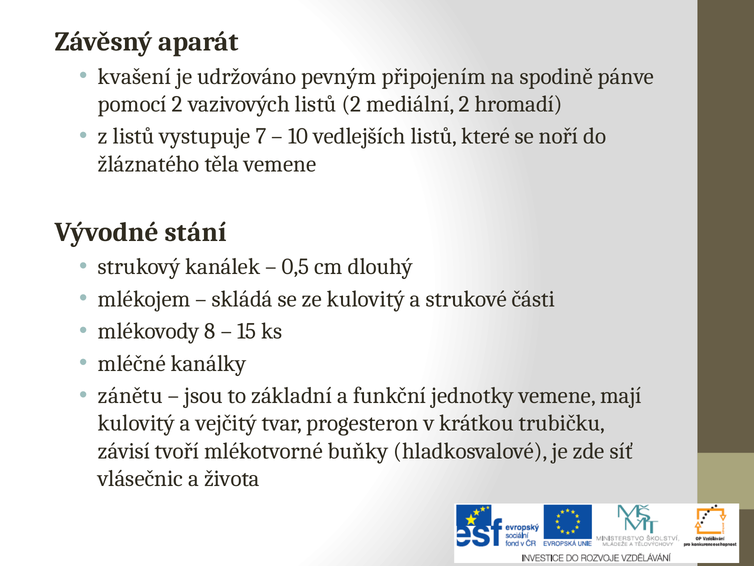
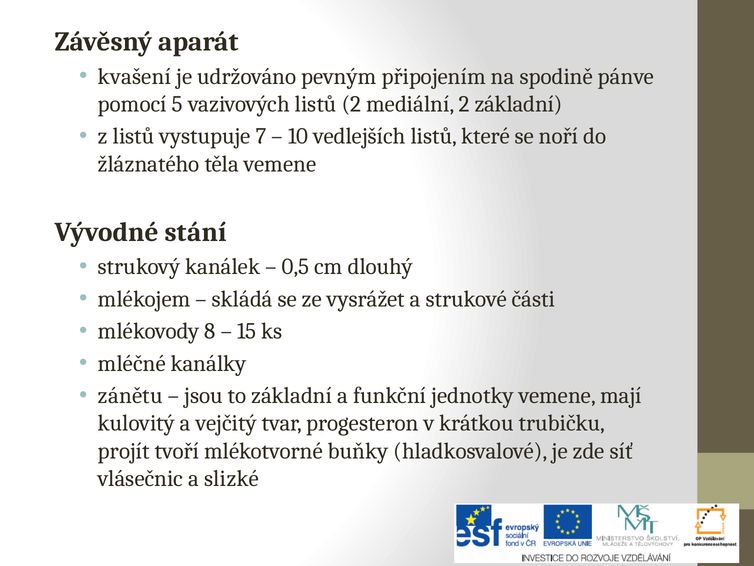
pomocí 2: 2 -> 5
2 hromadí: hromadí -> základní
ze kulovitý: kulovitý -> vysrážet
závisí: závisí -> projít
života: života -> slizké
